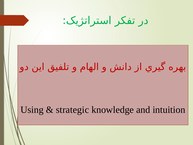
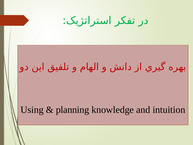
strategic: strategic -> planning
